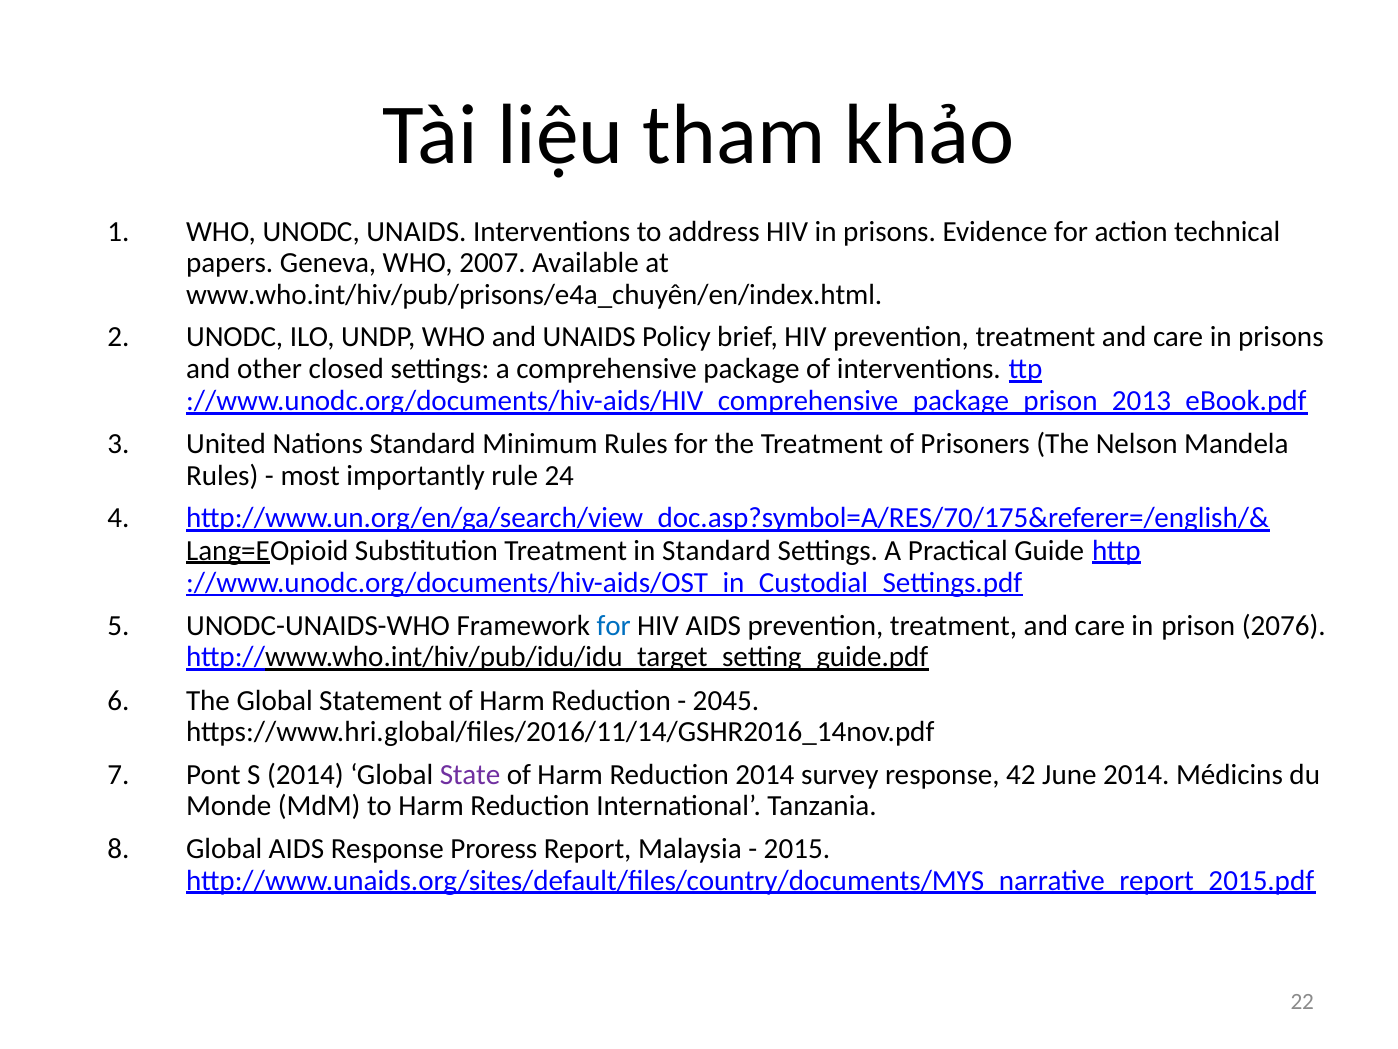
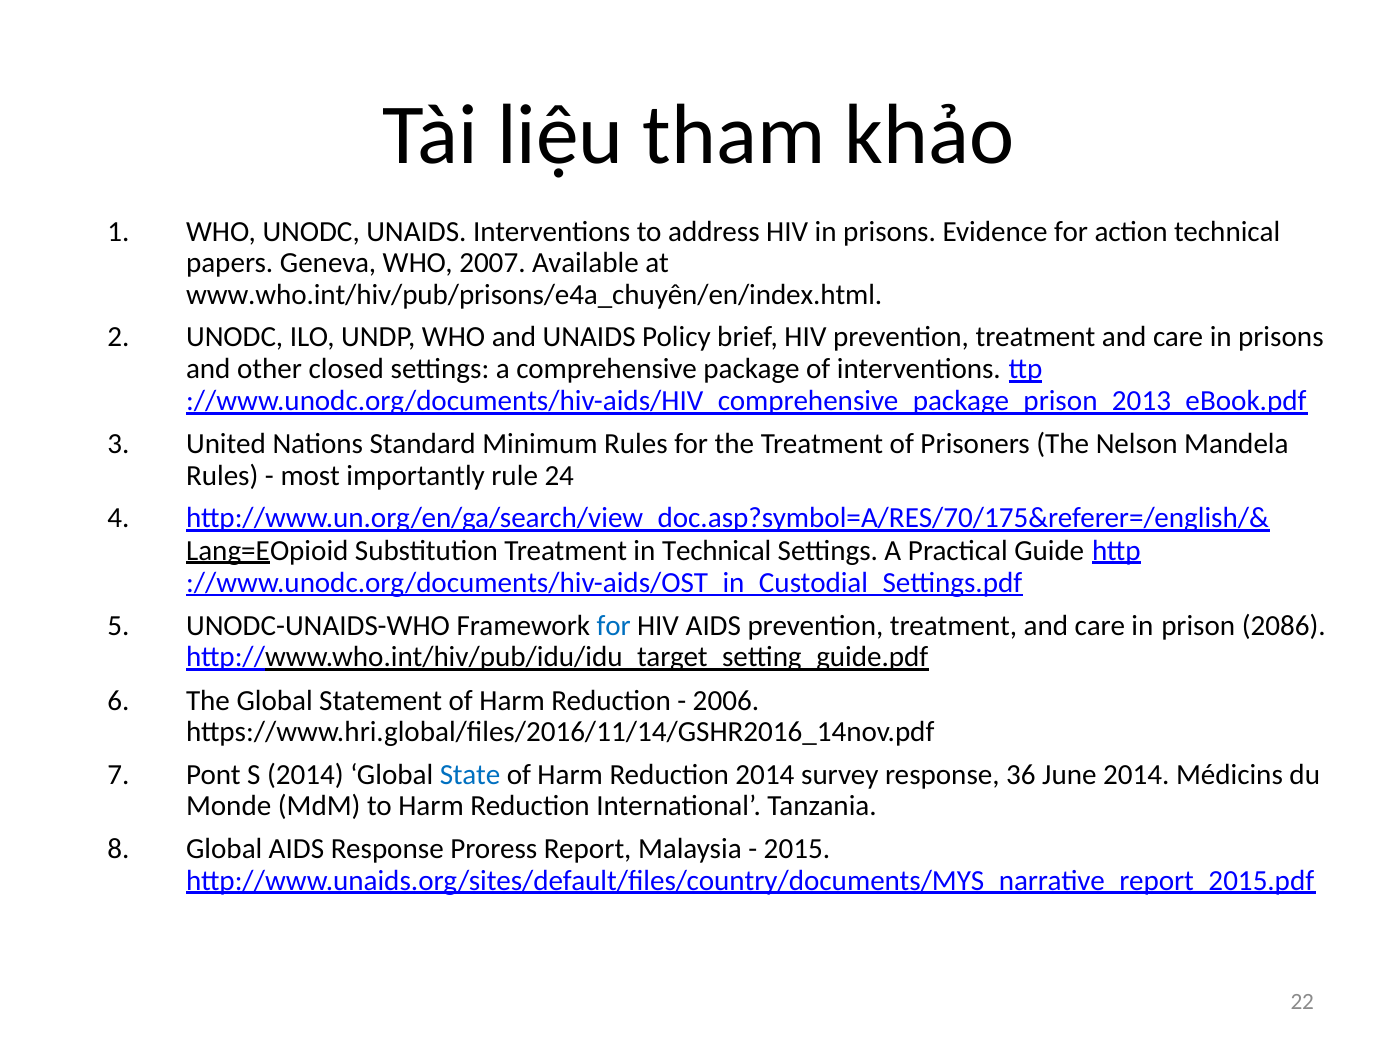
in Standard: Standard -> Technical
2076: 2076 -> 2086
2045: 2045 -> 2006
State colour: purple -> blue
42: 42 -> 36
